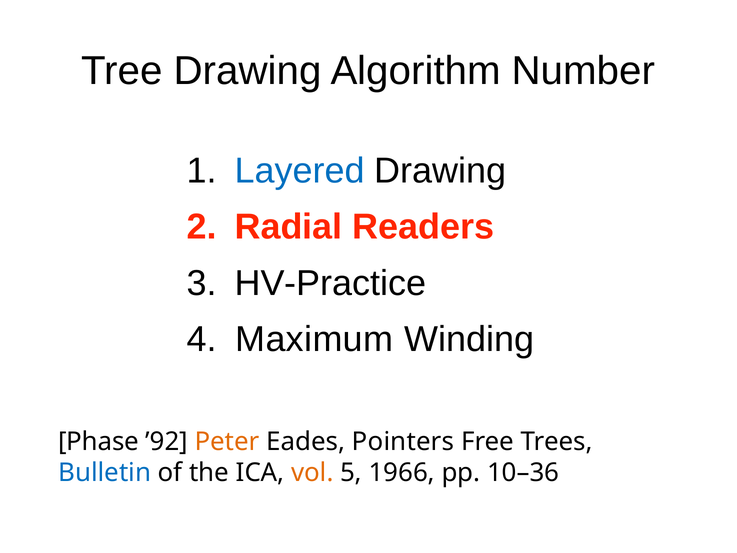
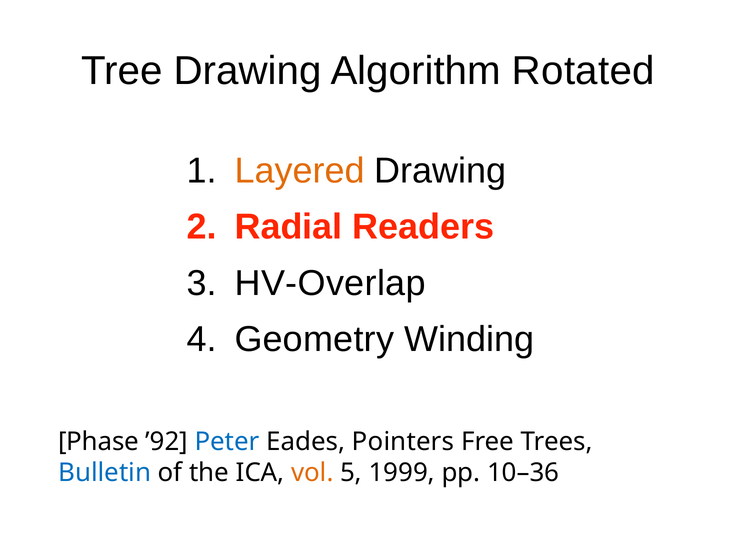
Number: Number -> Rotated
Layered colour: blue -> orange
HV-Practice: HV-Practice -> HV-Overlap
Maximum: Maximum -> Geometry
Peter colour: orange -> blue
1966: 1966 -> 1999
